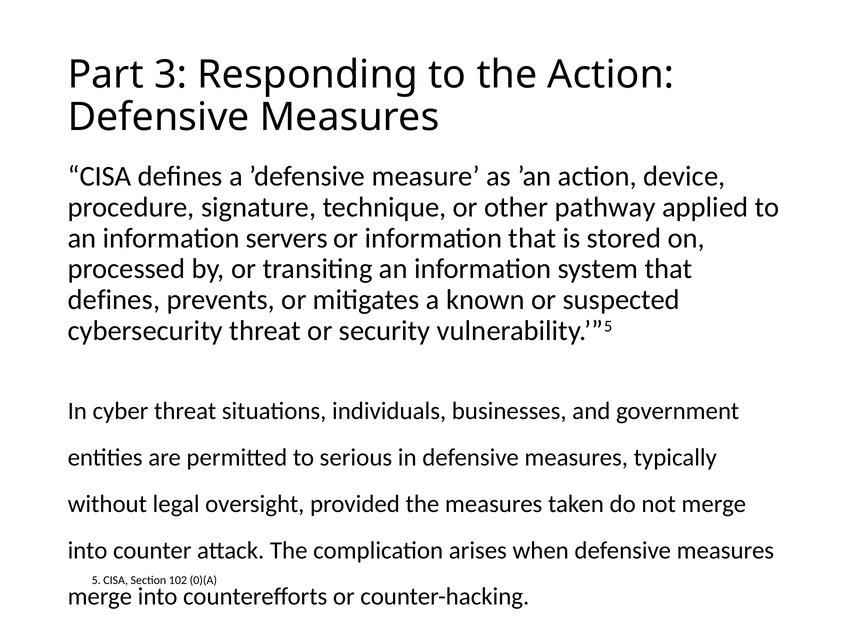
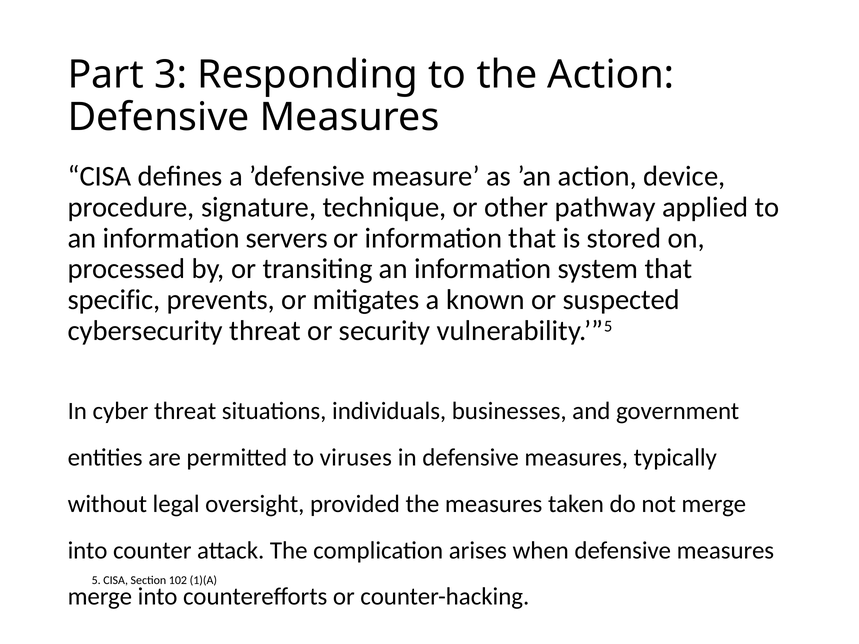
defines at (114, 300): defines -> specific
serious: serious -> viruses
0)(A: 0)(A -> 1)(A
